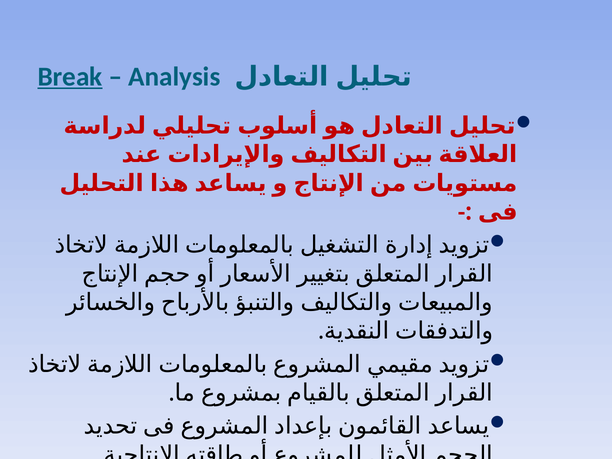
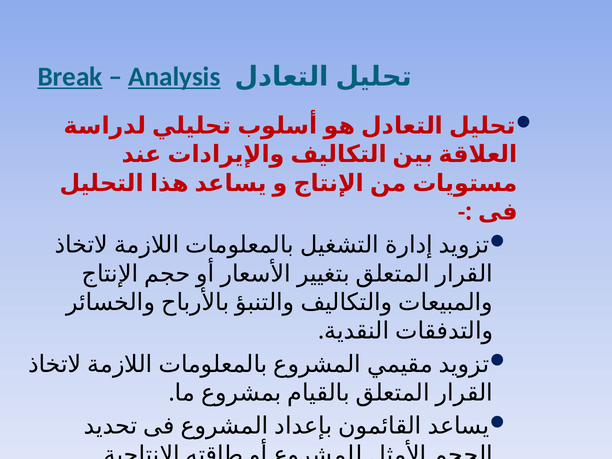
Analysis underline: none -> present
